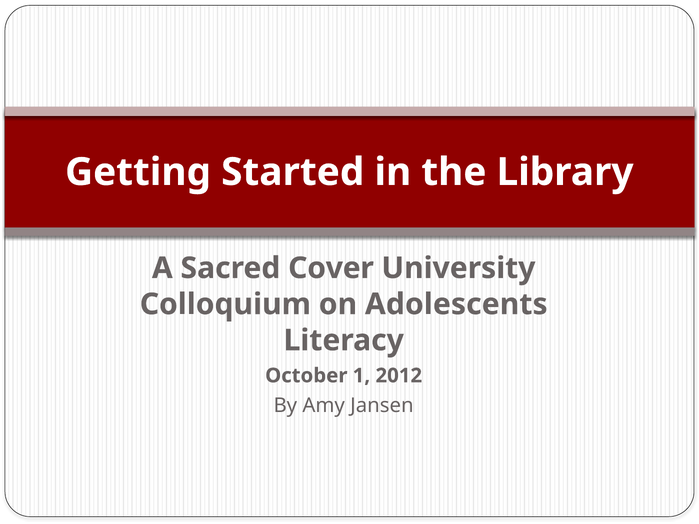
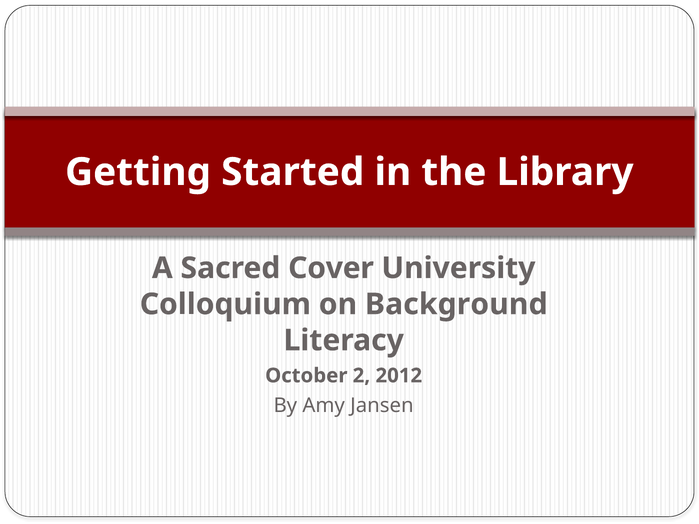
Adolescents: Adolescents -> Background
1: 1 -> 2
